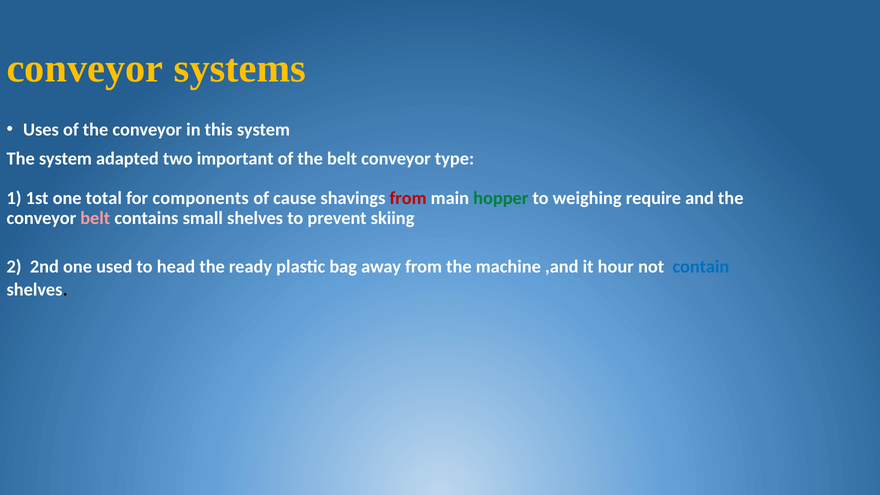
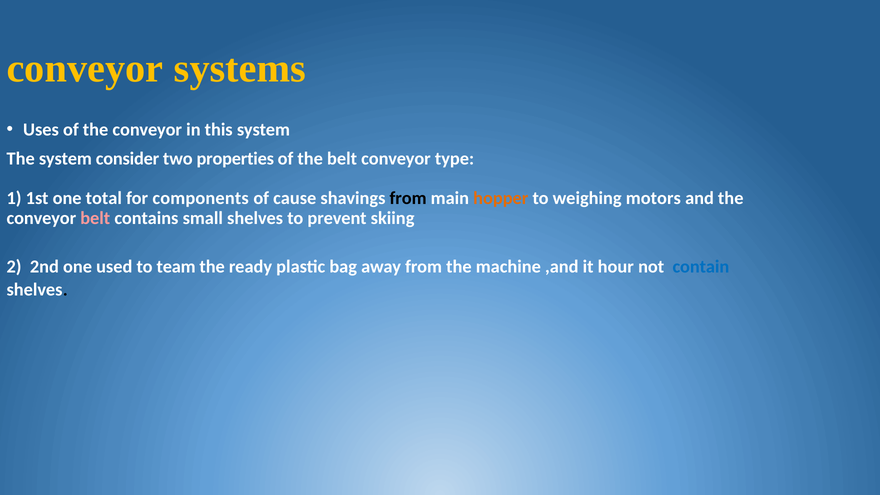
adapted: adapted -> consider
important: important -> properties
from at (408, 198) colour: red -> black
hopper colour: green -> orange
require: require -> motors
head: head -> team
